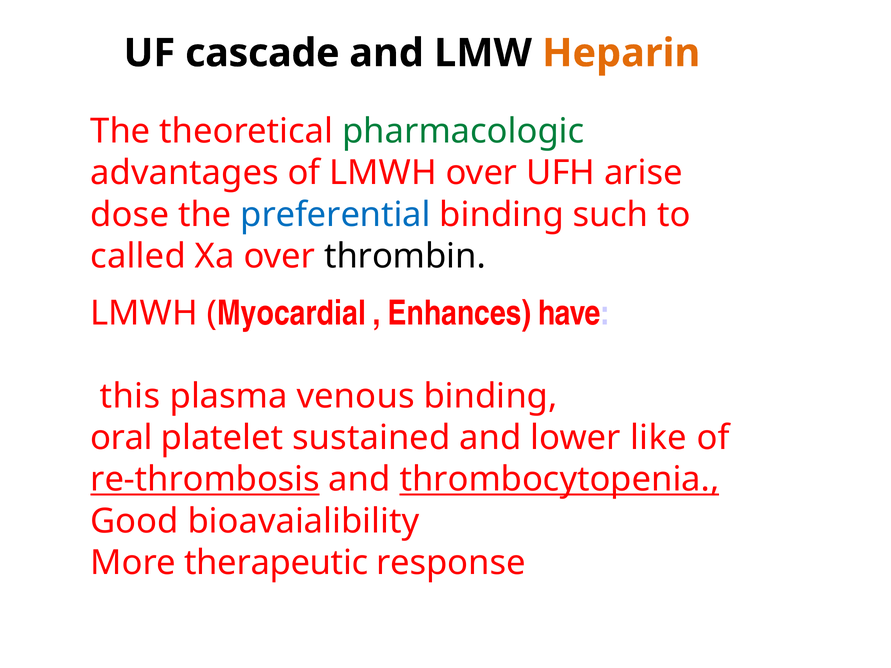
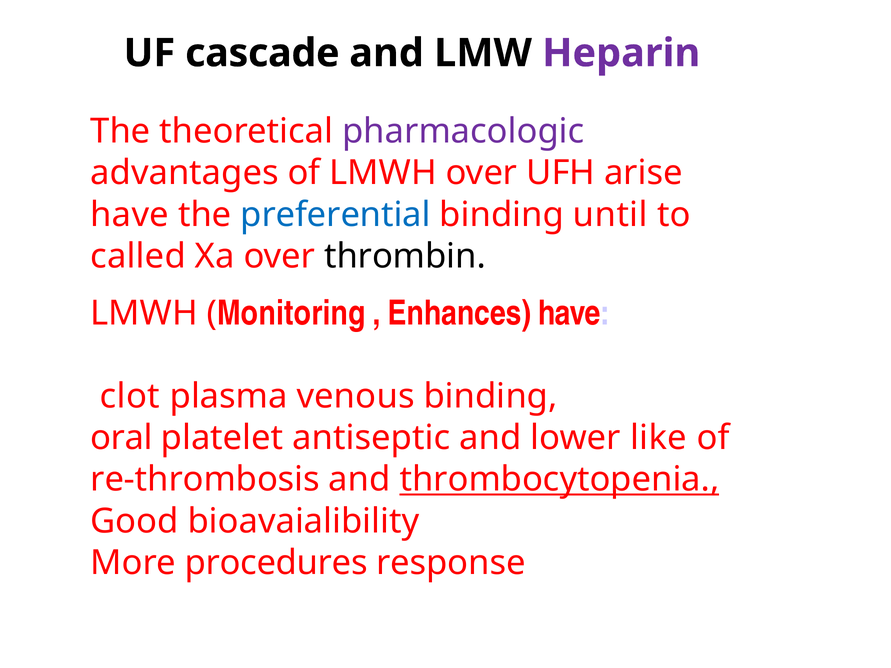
Heparin colour: orange -> purple
pharmacologic colour: green -> purple
dose at (130, 215): dose -> have
such: such -> until
Myocardial: Myocardial -> Monitoring
this: this -> clot
sustained: sustained -> antiseptic
re-thrombosis underline: present -> none
therapeutic: therapeutic -> procedures
